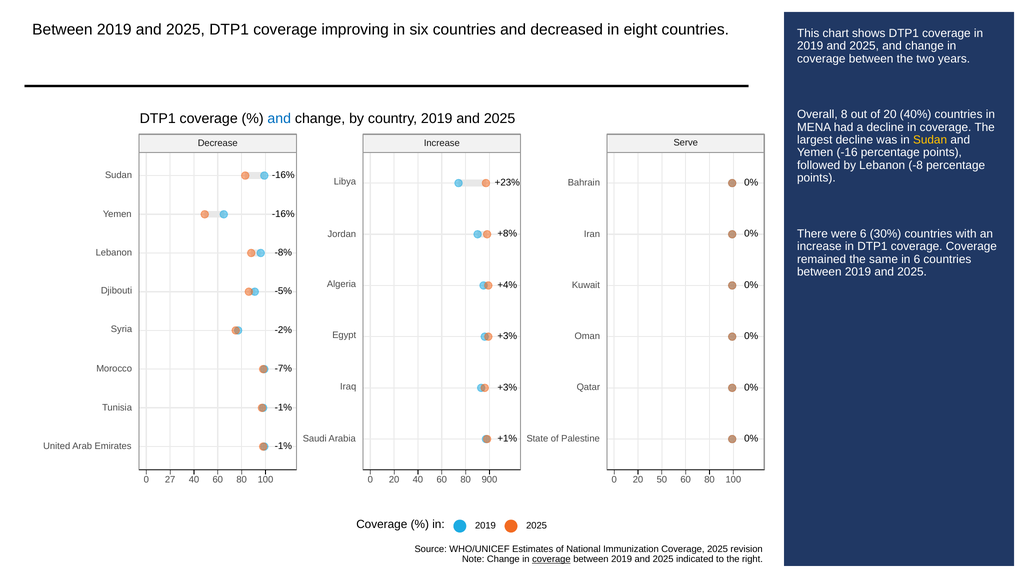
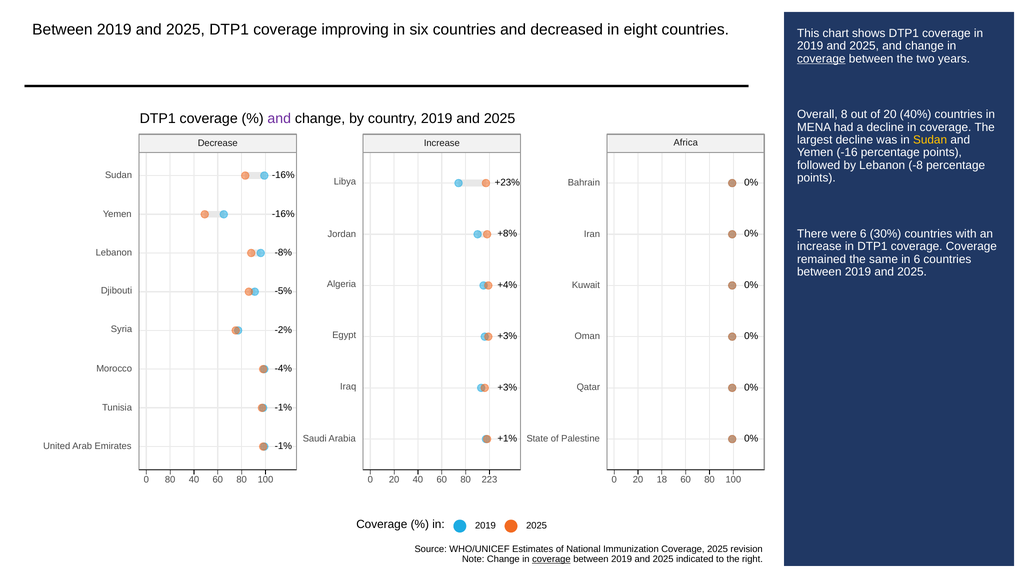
coverage at (821, 59) underline: none -> present
and at (279, 118) colour: blue -> purple
Serve: Serve -> Africa
-7%: -7% -> -4%
0 27: 27 -> 80
900: 900 -> 223
50: 50 -> 18
